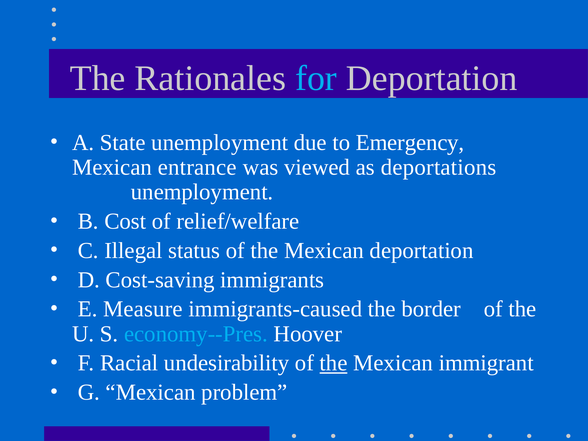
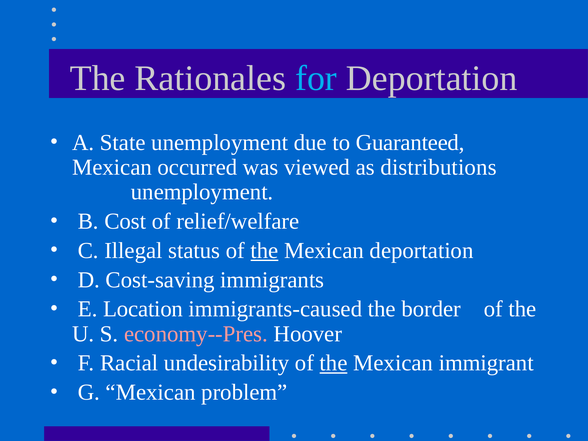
Emergency: Emergency -> Guaranteed
entrance: entrance -> occurred
deportations: deportations -> distributions
the at (265, 251) underline: none -> present
Measure: Measure -> Location
economy--Pres colour: light blue -> pink
